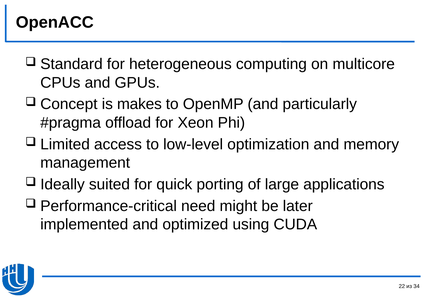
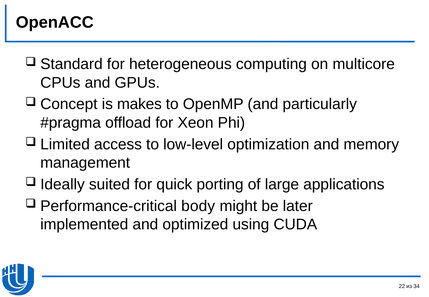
need: need -> body
